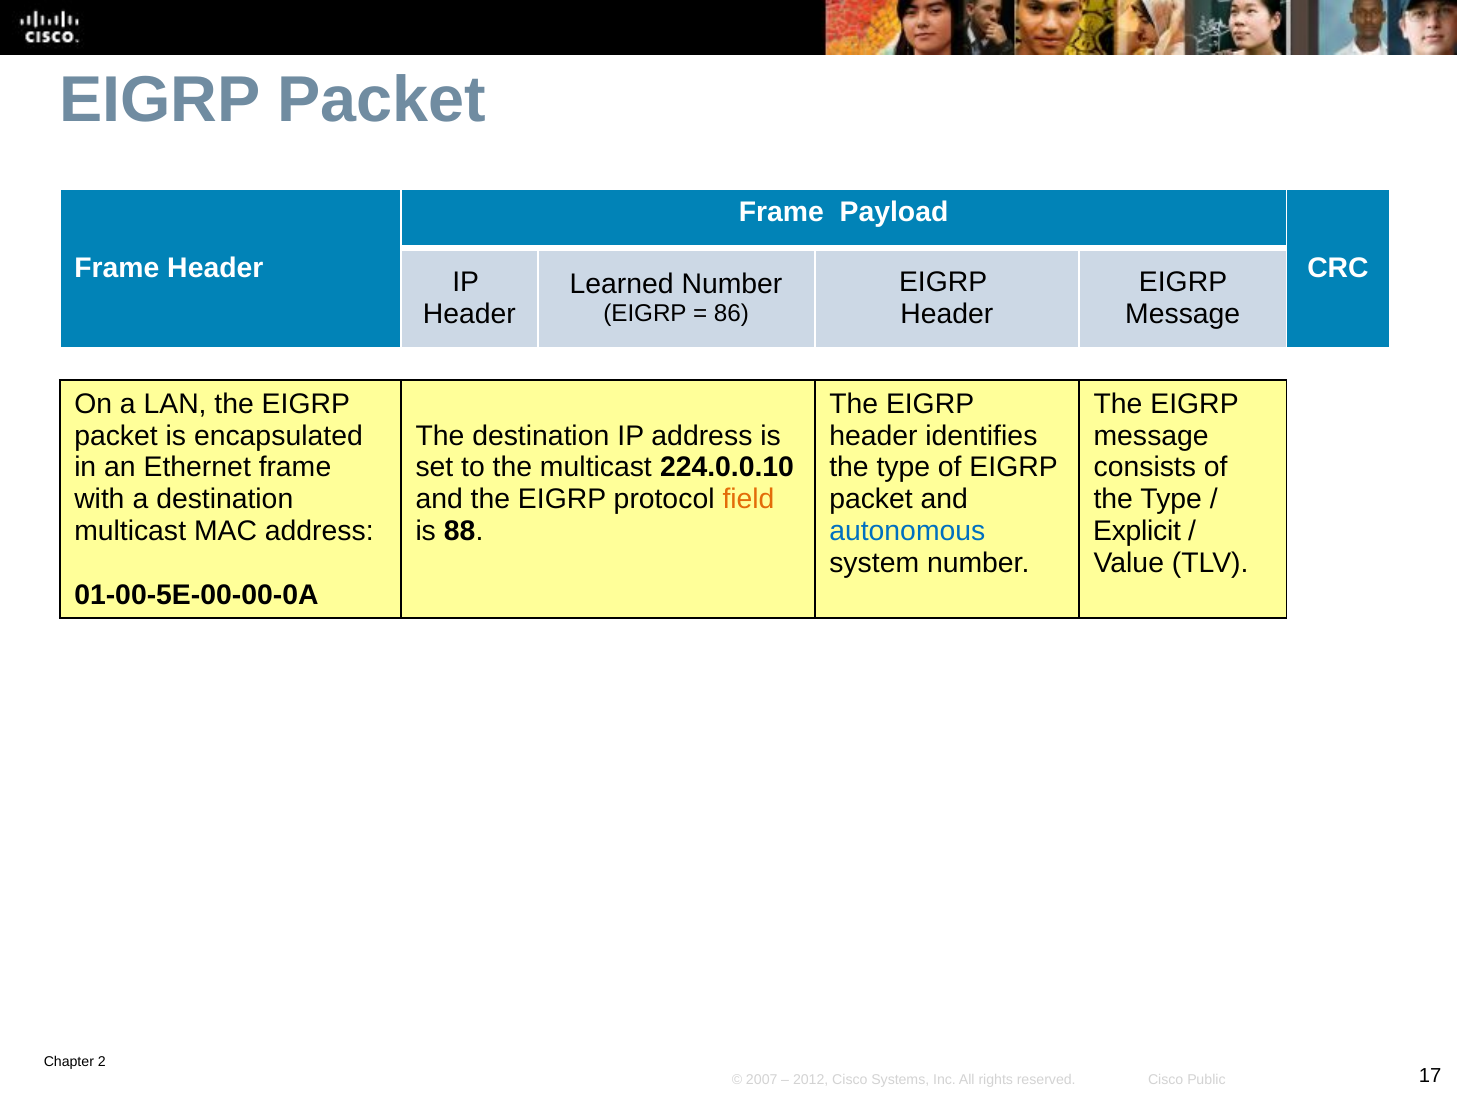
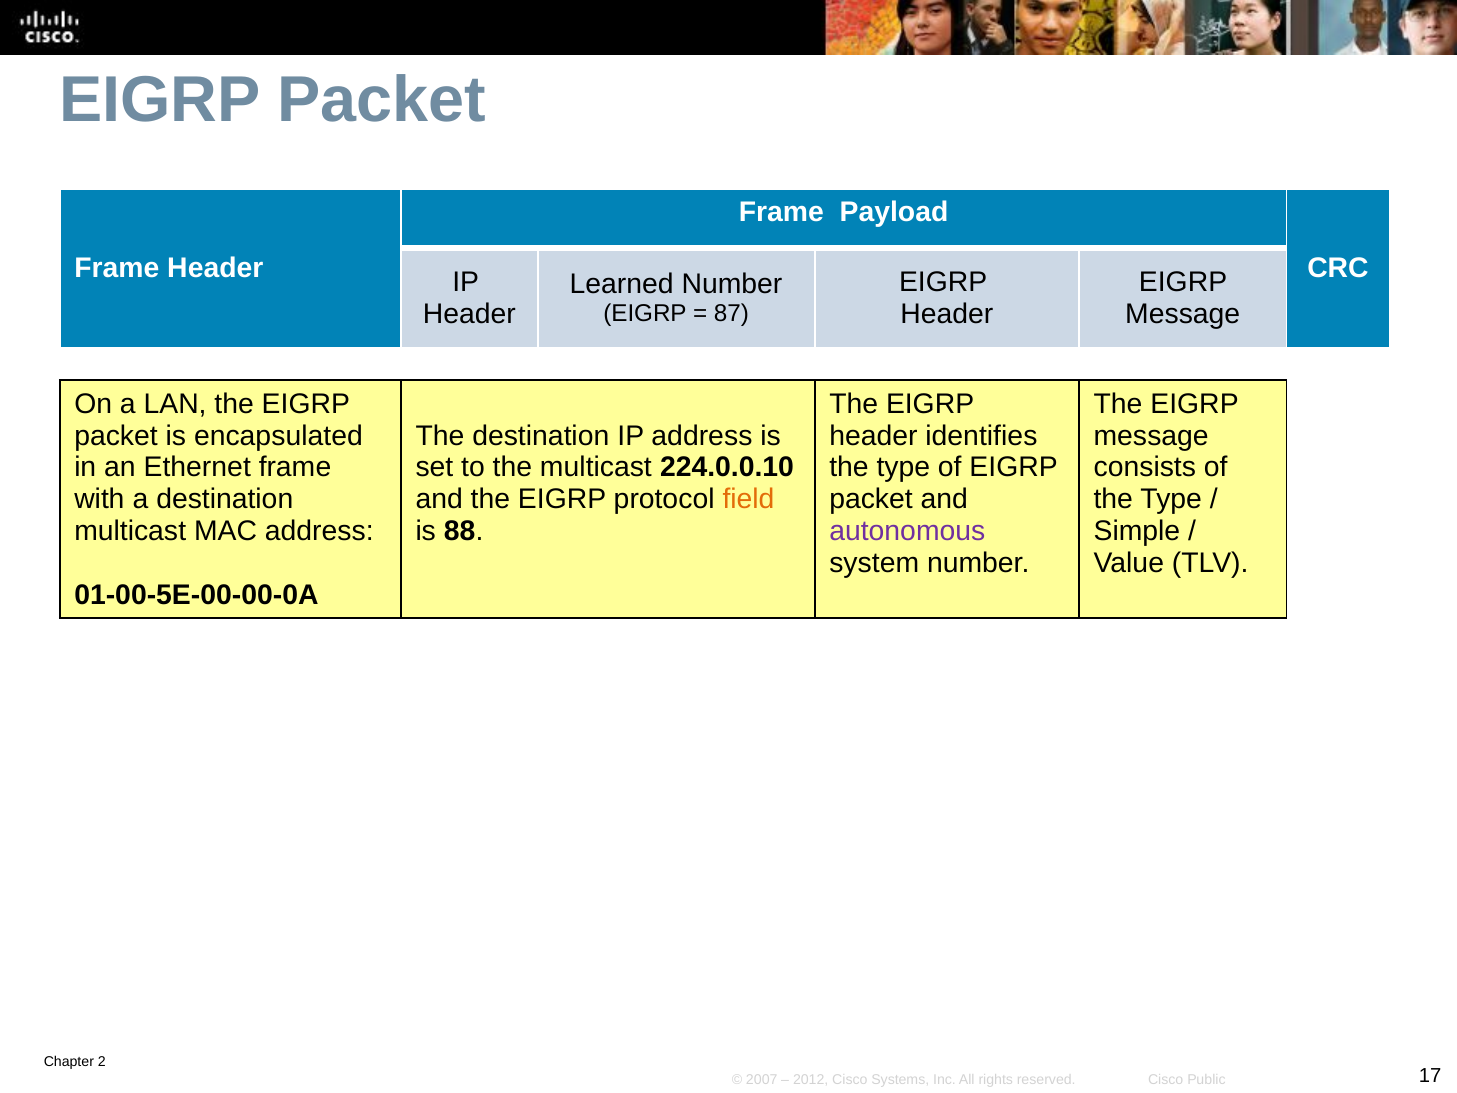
86: 86 -> 87
autonomous colour: blue -> purple
Explicit: Explicit -> Simple
